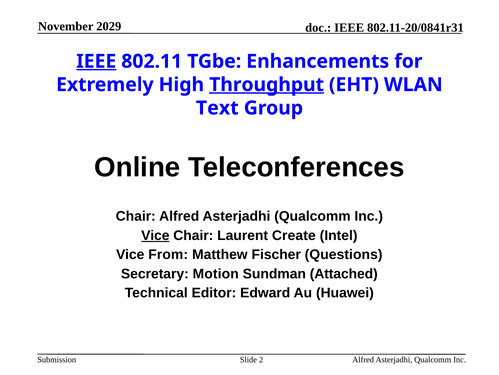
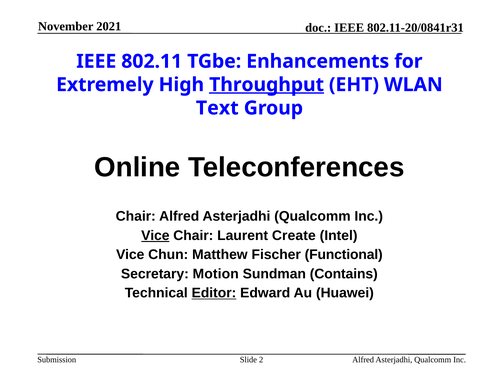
2029: 2029 -> 2021
IEEE at (96, 61) underline: present -> none
From: From -> Chun
Questions: Questions -> Functional
Attached: Attached -> Contains
Editor underline: none -> present
